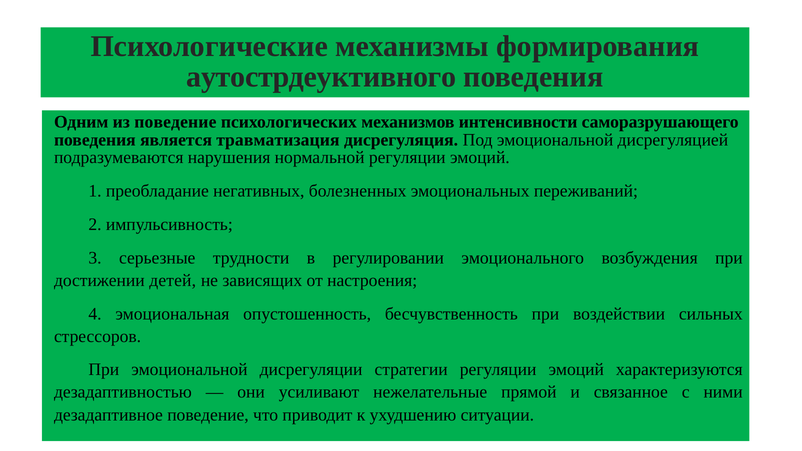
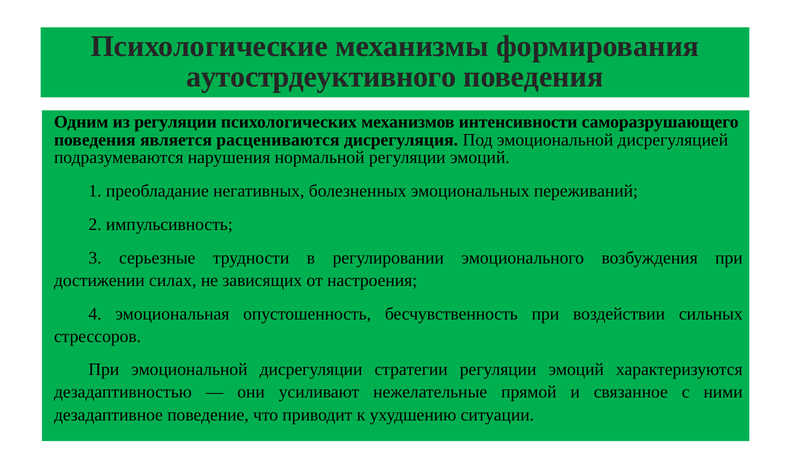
из поведение: поведение -> регуляции
травматизация: травматизация -> расцениваются
детей: детей -> силах
